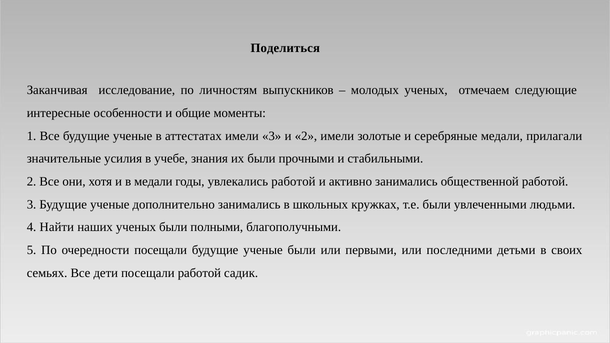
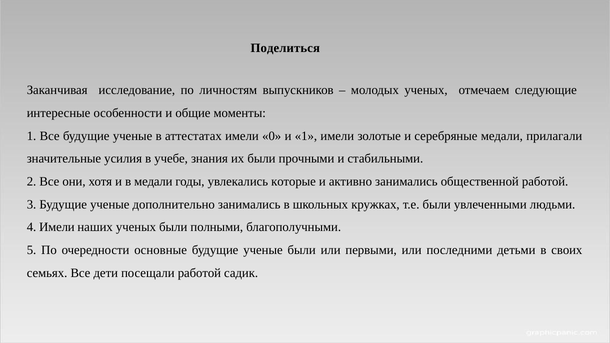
имели 3: 3 -> 0
и 2: 2 -> 1
увлекались работой: работой -> которые
4 Найти: Найти -> Имели
очередности посещали: посещали -> основные
